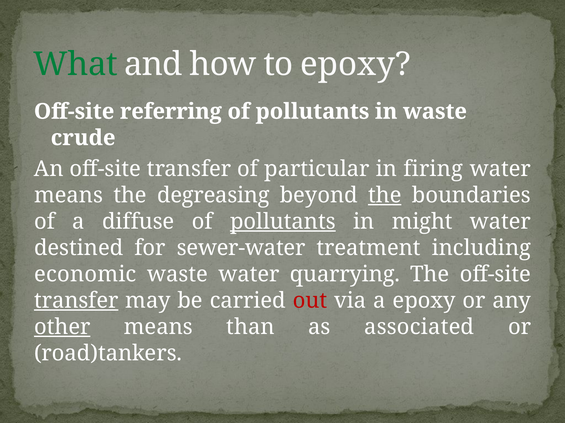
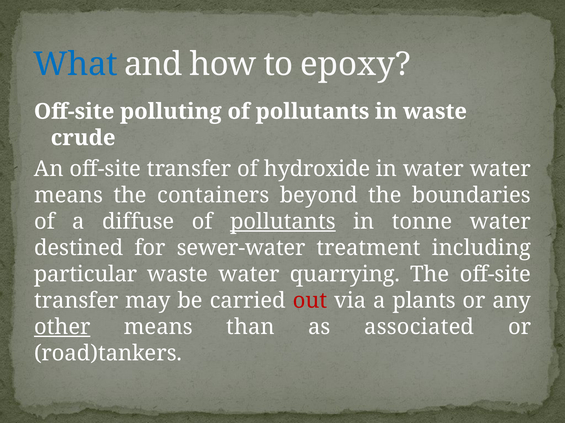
What colour: green -> blue
referring: referring -> polluting
particular: particular -> hydroxide
in firing: firing -> water
degreasing: degreasing -> containers
the at (385, 196) underline: present -> none
might: might -> tonne
economic: economic -> particular
transfer at (76, 301) underline: present -> none
a epoxy: epoxy -> plants
